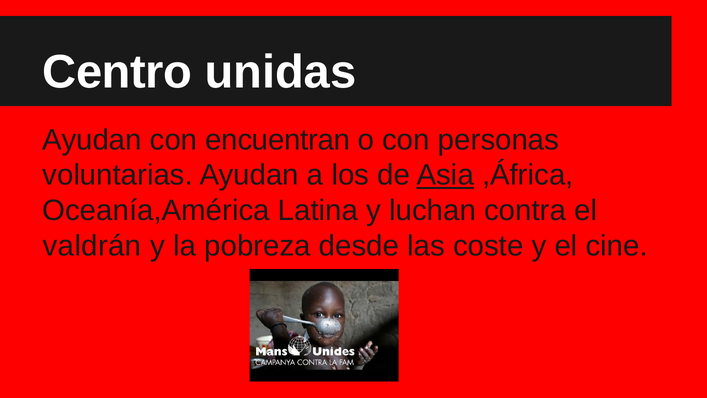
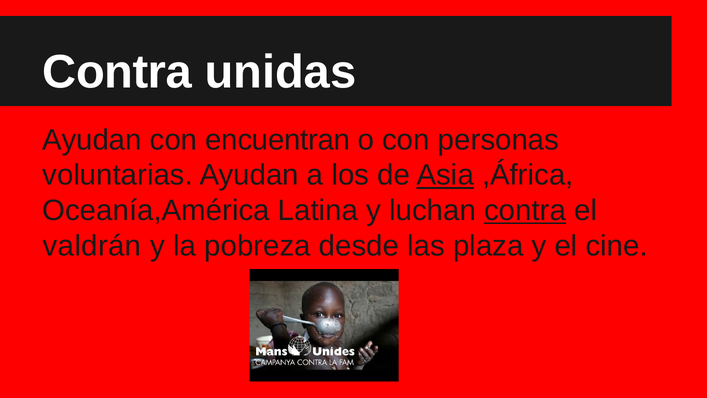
Centro at (117, 72): Centro -> Contra
contra at (525, 210) underline: none -> present
coste: coste -> plaza
